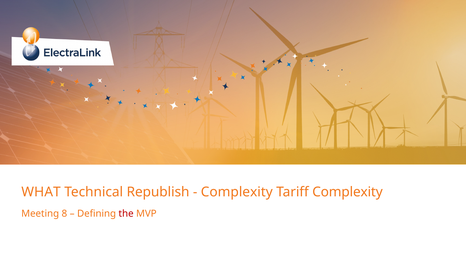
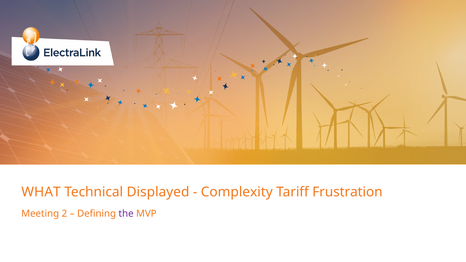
Republish: Republish -> Displayed
Tariff Complexity: Complexity -> Frustration
8: 8 -> 2
the colour: red -> purple
